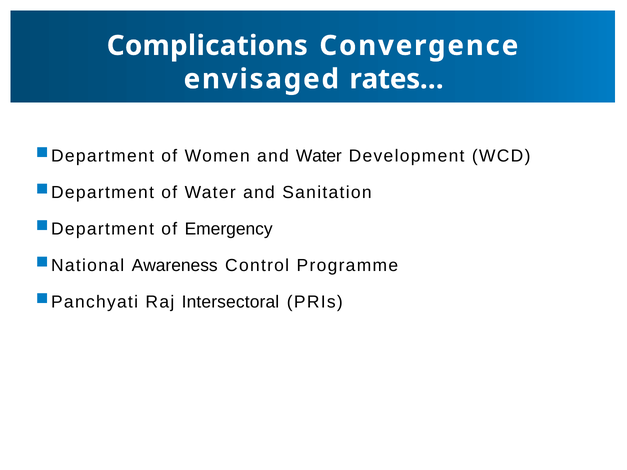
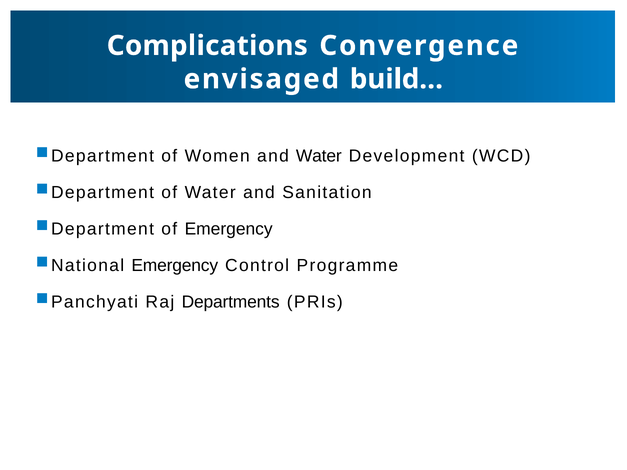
rates…: rates… -> build…
Awareness at (175, 266): Awareness -> Emergency
Intersectoral: Intersectoral -> Departments
